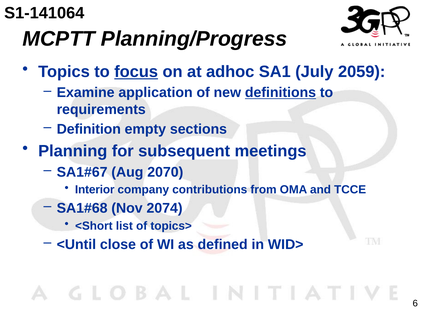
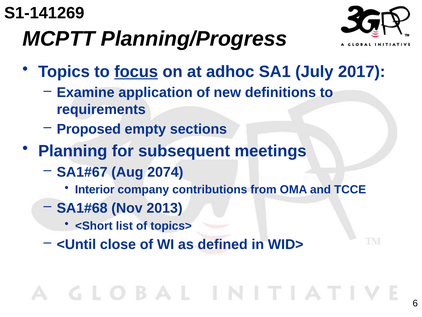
S1-141064: S1-141064 -> S1-141269
2059: 2059 -> 2017
definitions underline: present -> none
Definition: Definition -> Proposed
2070: 2070 -> 2074
2074: 2074 -> 2013
